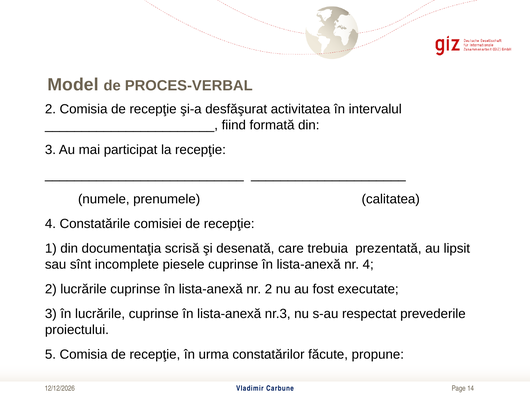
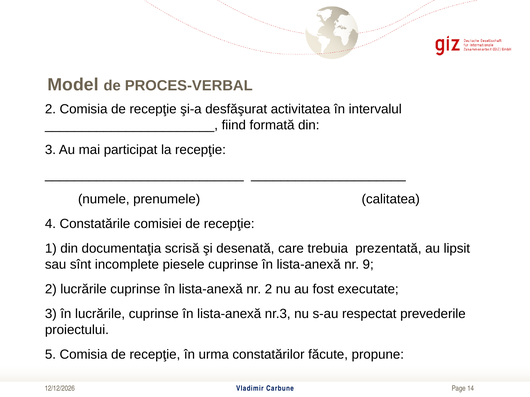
nr 4: 4 -> 9
